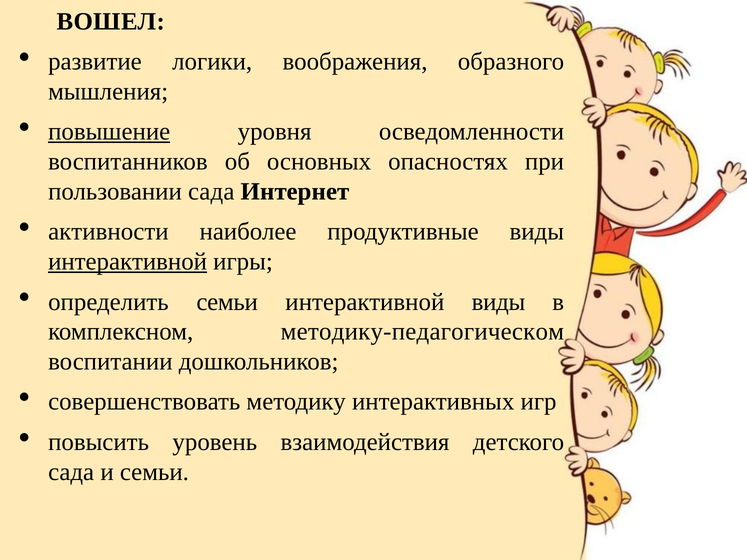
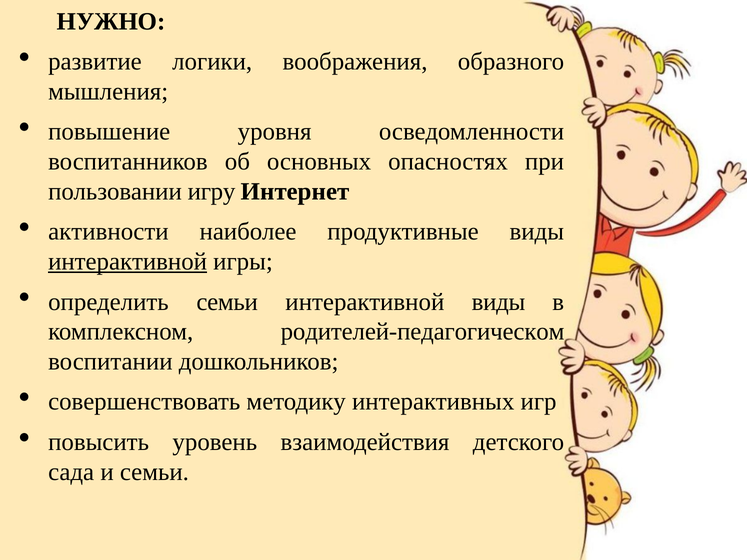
ВОШЕЛ: ВОШЕЛ -> НУЖНО
повышение underline: present -> none
пользовании сада: сада -> игру
методику-педагогическом: методику-педагогическом -> родителей-педагогическом
